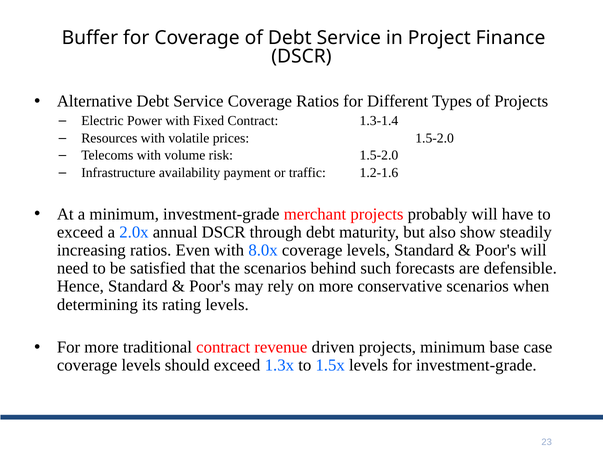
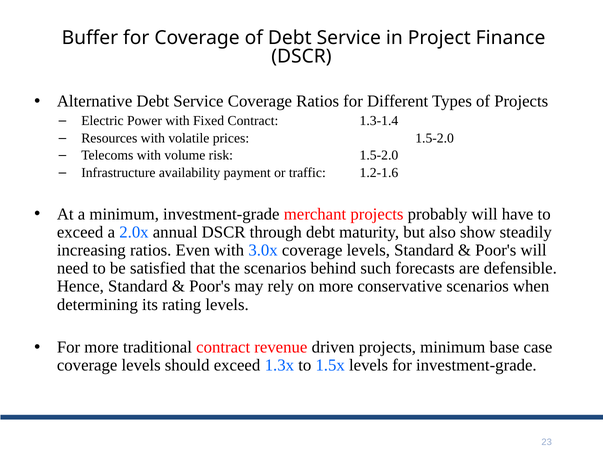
8.0x: 8.0x -> 3.0x
